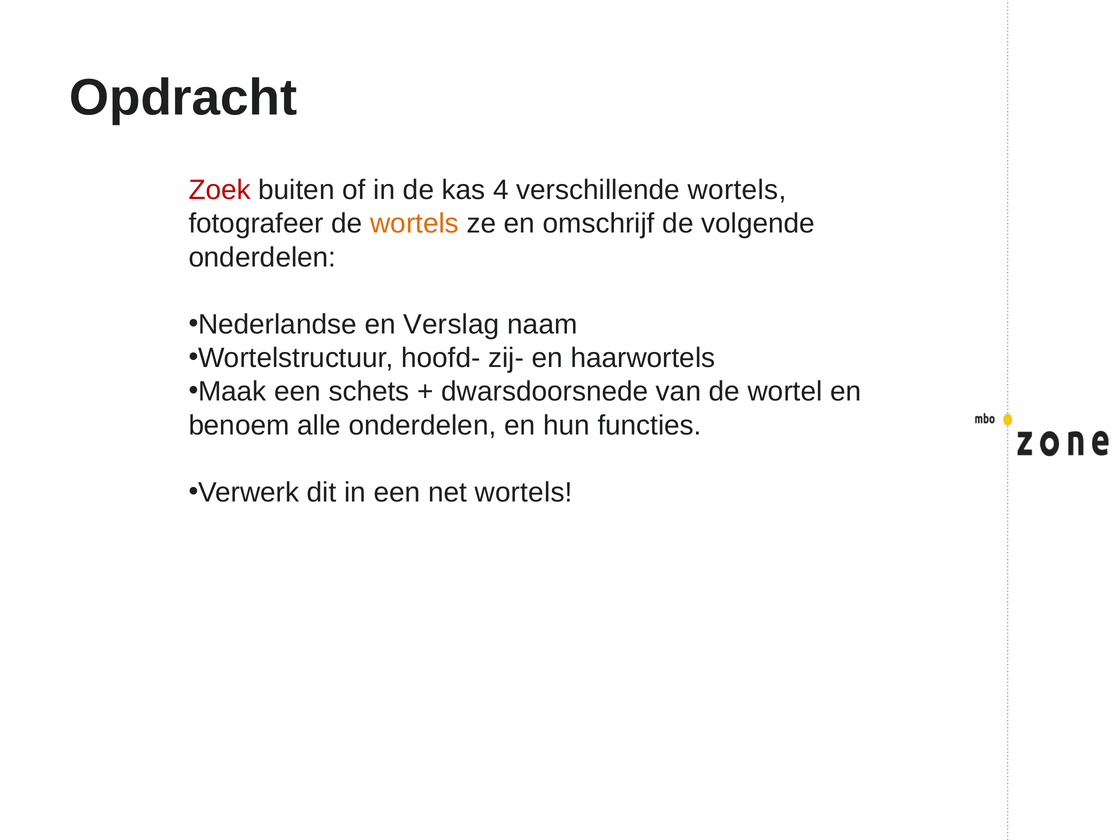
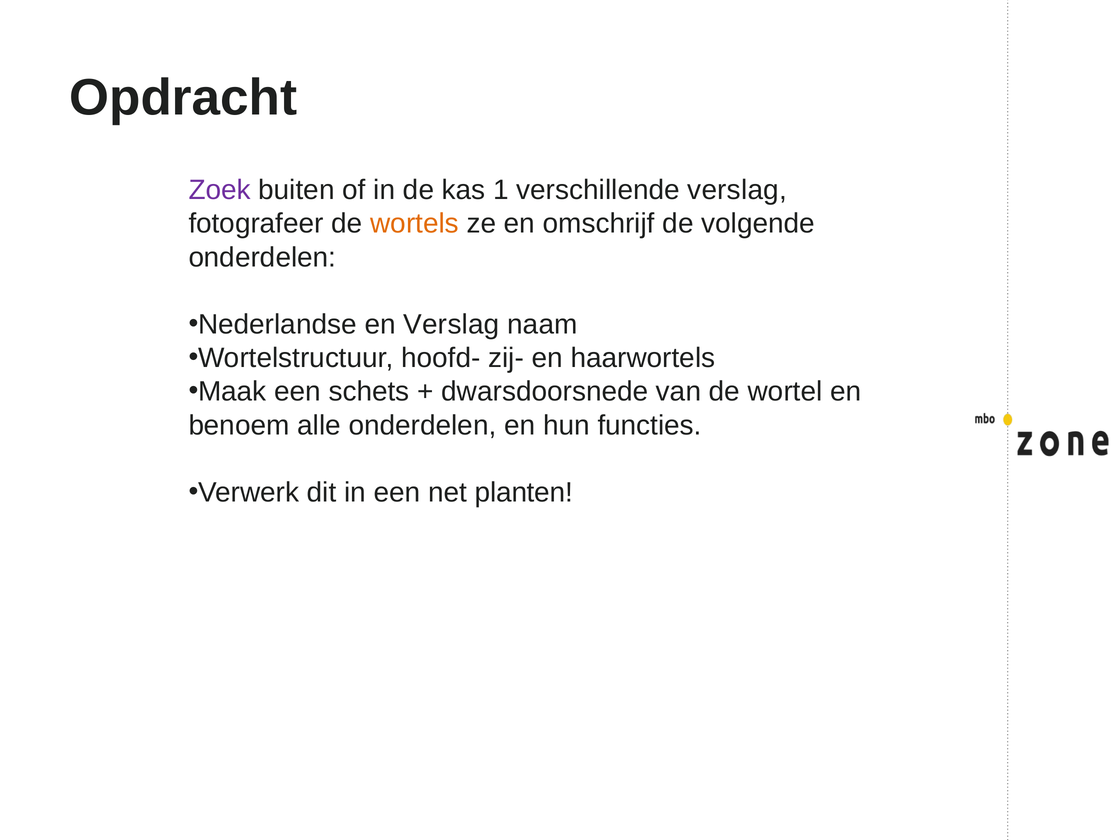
Zoek colour: red -> purple
4: 4 -> 1
verschillende wortels: wortels -> verslag
net wortels: wortels -> planten
